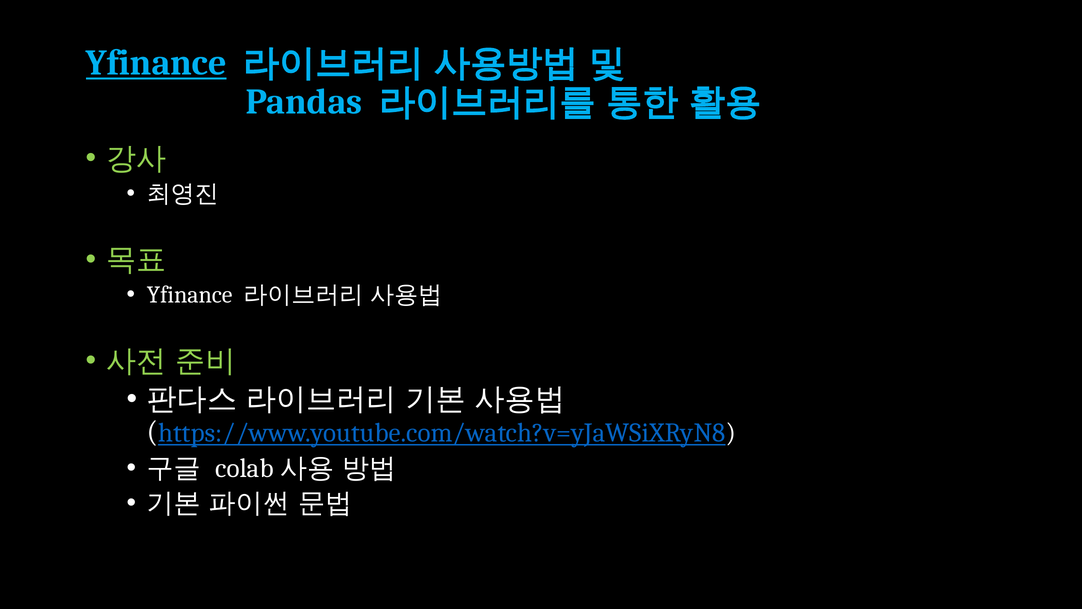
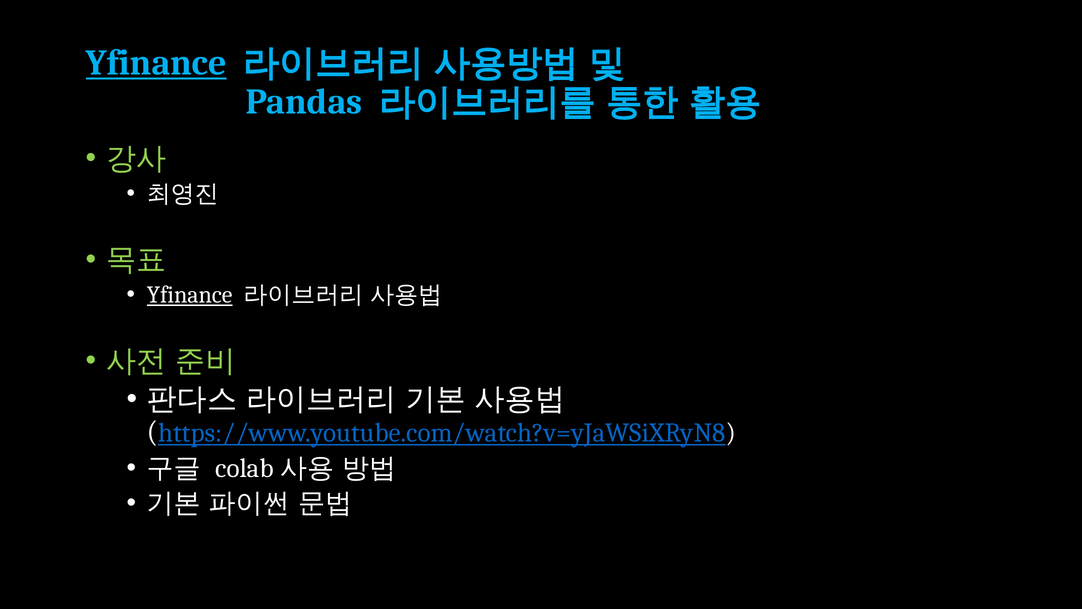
Yfinance at (190, 295) underline: none -> present
